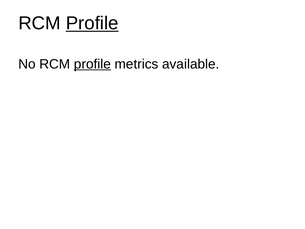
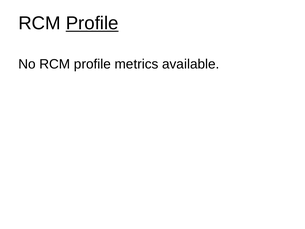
profile at (92, 64) underline: present -> none
